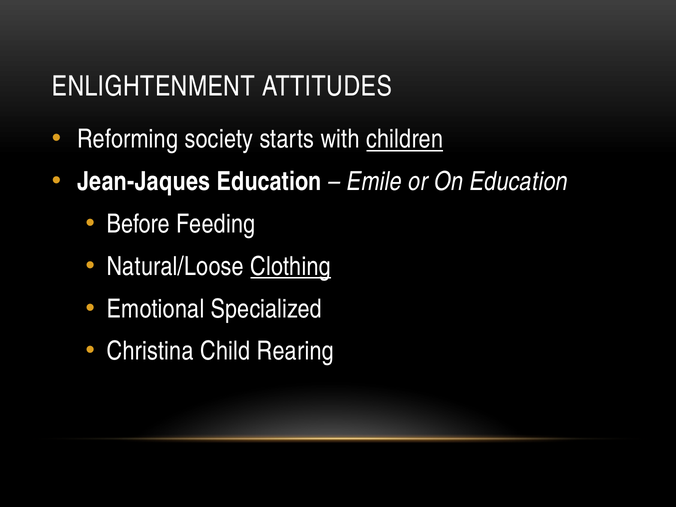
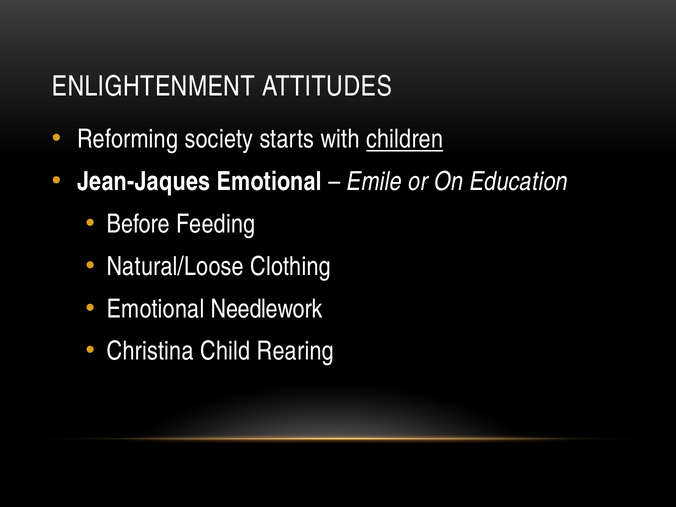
Jean-Jaques Education: Education -> Emotional
Clothing underline: present -> none
Specialized: Specialized -> Needlework
